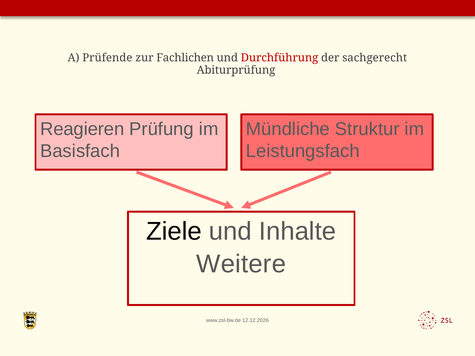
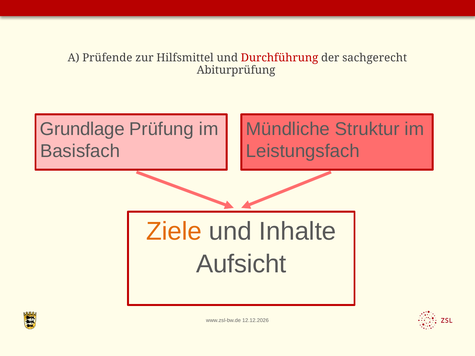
Fachlichen: Fachlichen -> Hilfsmittel
Reagieren: Reagieren -> Grundlage
Ziele colour: black -> orange
Weitere: Weitere -> Aufsicht
